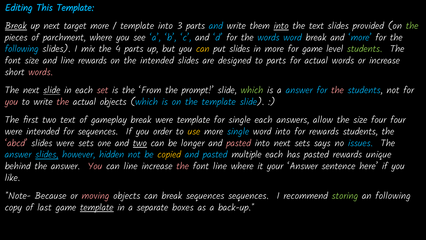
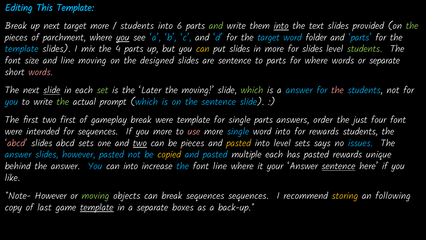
Break at (16, 26) underline: present -> none
template at (137, 26): template -> students
3: 3 -> 6
and at (216, 26) colour: light blue -> light green
you at (123, 37) underline: none -> present
the words: words -> target
word break: break -> folder
and more: more -> parts
following at (22, 49): following -> template
for game: game -> slides
line rewards: rewards -> moving
the intended: intended -> designed
are designed: designed -> sentence
for actual: actual -> where
or increase: increase -> separate
set colour: pink -> light green
From: From -> Later
the prompt: prompt -> moving
you at (11, 102) colour: pink -> light blue
the at (63, 102) colour: pink -> light green
actual objects: objects -> prompt
the template: template -> sentence
two text: text -> first
single each: each -> parts
allow: allow -> order
the size: size -> just
four four: four -> font
you order: order -> more
use colour: yellow -> pink
slides were: were -> abcd
be longer: longer -> pieces
pasted at (239, 143) colour: pink -> yellow
into next: next -> level
slides at (47, 155) underline: present -> none
however hidden: hidden -> pasted
You at (95, 166) colour: pink -> light blue
can line: line -> into
the at (183, 166) colour: pink -> light blue
sentence at (339, 166) underline: none -> present
Because at (51, 196): Because -> However
moving at (96, 196) colour: pink -> light green
storing colour: light green -> yellow
